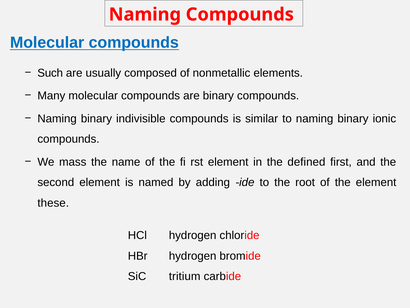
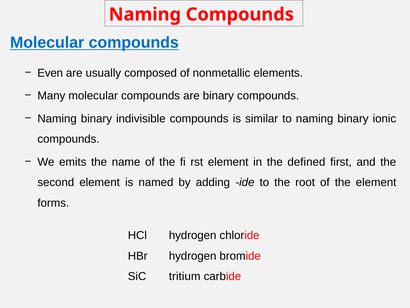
Such: Such -> Even
mass: mass -> emits
these: these -> forms
